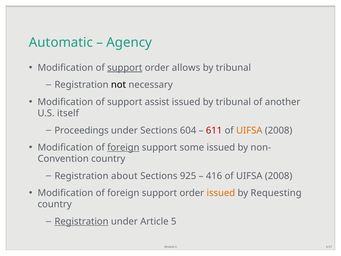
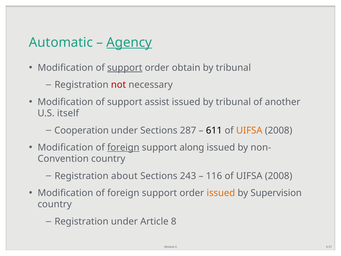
Agency underline: none -> present
allows: allows -> obtain
not colour: black -> red
Proceedings: Proceedings -> Cooperation
604: 604 -> 287
611 colour: red -> black
some: some -> along
925: 925 -> 243
416: 416 -> 116
Requesting: Requesting -> Supervision
Registration at (82, 221) underline: present -> none
5: 5 -> 8
